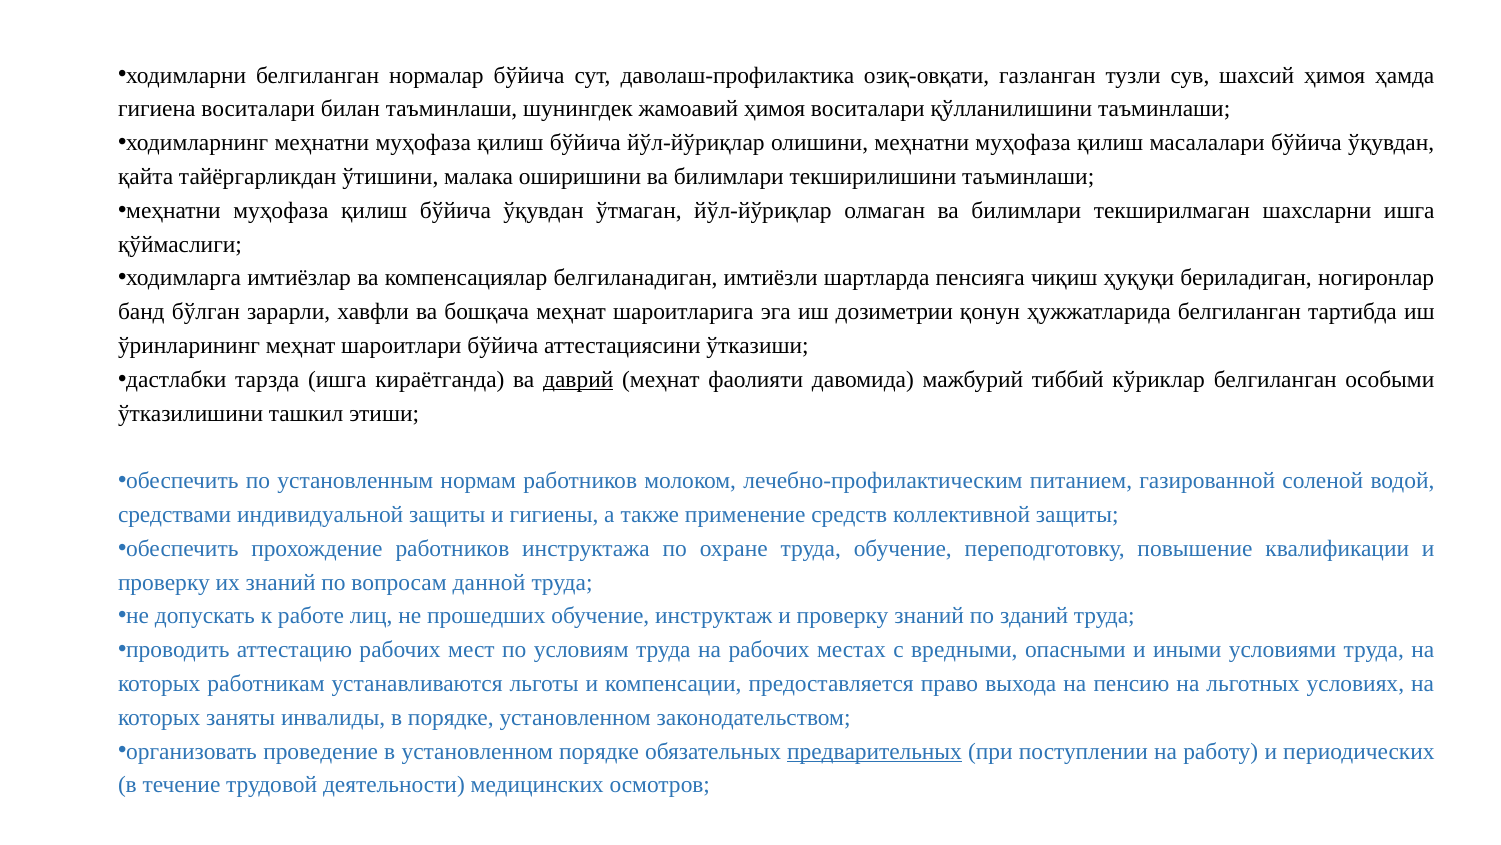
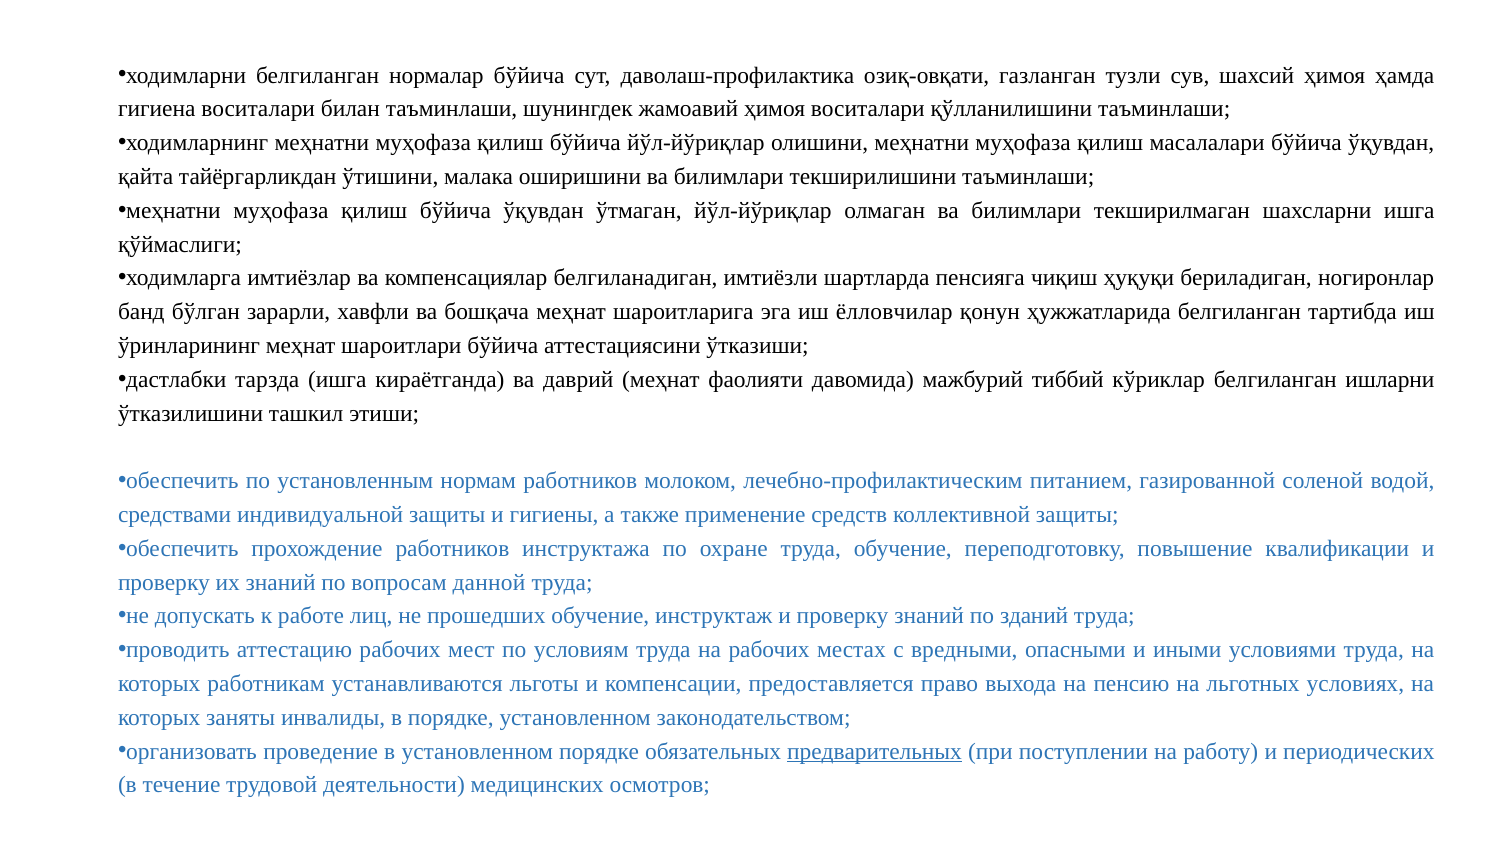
дозиметрии: дозиметрии -> ёлловчилар
даврий underline: present -> none
особыми: особыми -> ишларни
